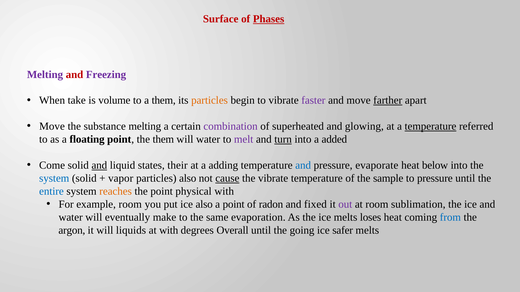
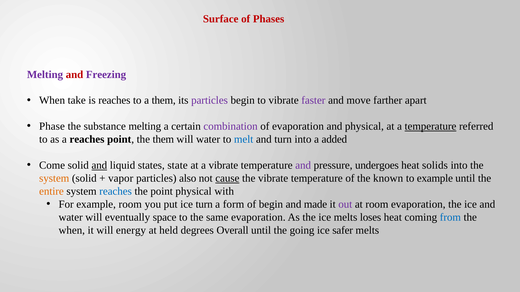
Phases underline: present -> none
is volume: volume -> reaches
particles at (210, 101) colour: orange -> purple
farther underline: present -> none
Move at (52, 127): Move -> Phase
of superheated: superheated -> evaporation
and glowing: glowing -> physical
a floating: floating -> reaches
melt colour: purple -> blue
turn at (283, 140) underline: present -> none
their: their -> state
a adding: adding -> vibrate
and at (303, 166) colour: blue -> purple
evaporate: evaporate -> undergoes
below: below -> solids
system at (54, 179) colour: blue -> orange
sample: sample -> known
to pressure: pressure -> example
entire colour: blue -> orange
reaches at (116, 192) colour: orange -> blue
ice also: also -> turn
a point: point -> form
of radon: radon -> begin
fixed: fixed -> made
room sublimation: sublimation -> evaporation
make: make -> space
argon at (72, 231): argon -> when
liquids: liquids -> energy
at with: with -> held
